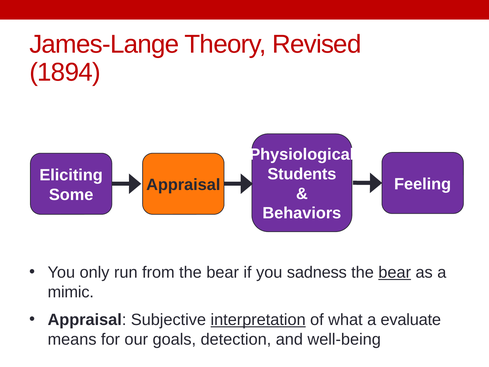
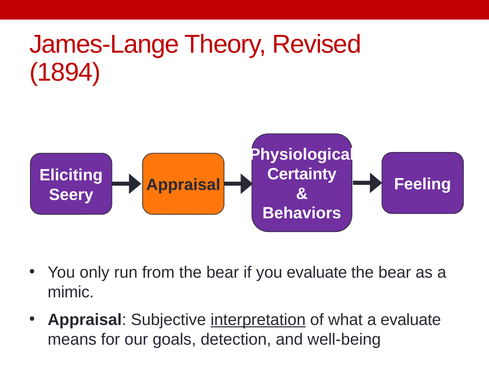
Students: Students -> Certainty
Some: Some -> Seery
you sadness: sadness -> evaluate
bear at (395, 272) underline: present -> none
